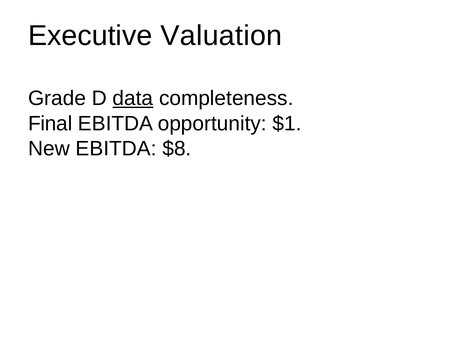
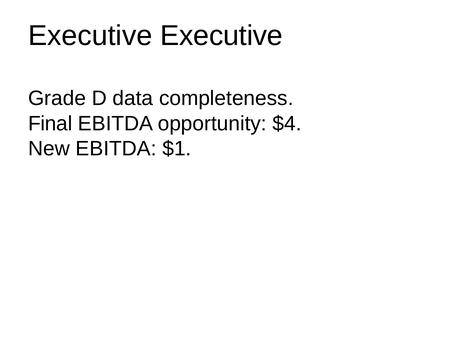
Executive Valuation: Valuation -> Executive
data underline: present -> none
$1: $1 -> $4
$8: $8 -> $1
